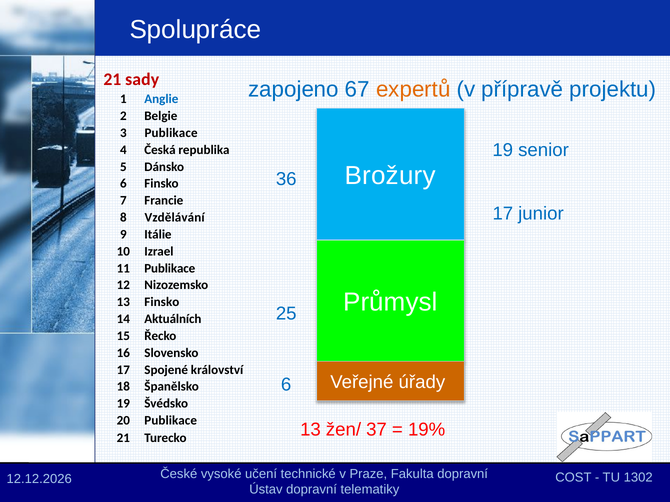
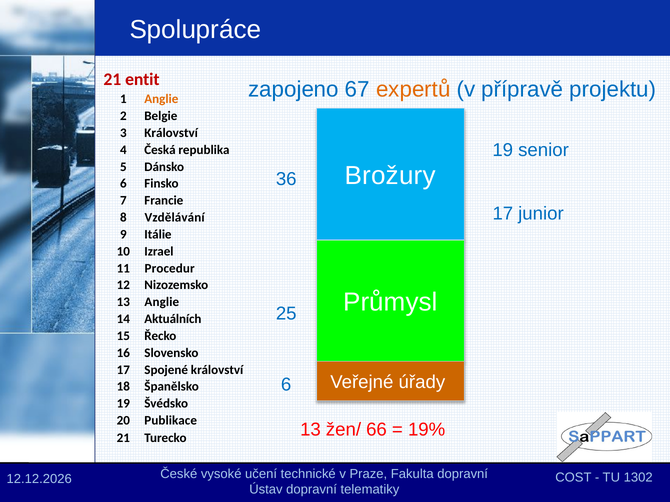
sady: sady -> entit
Anglie at (161, 99) colour: blue -> orange
3 Publikace: Publikace -> Království
11 Publikace: Publikace -> Procedur
13 Finsko: Finsko -> Anglie
37: 37 -> 66
